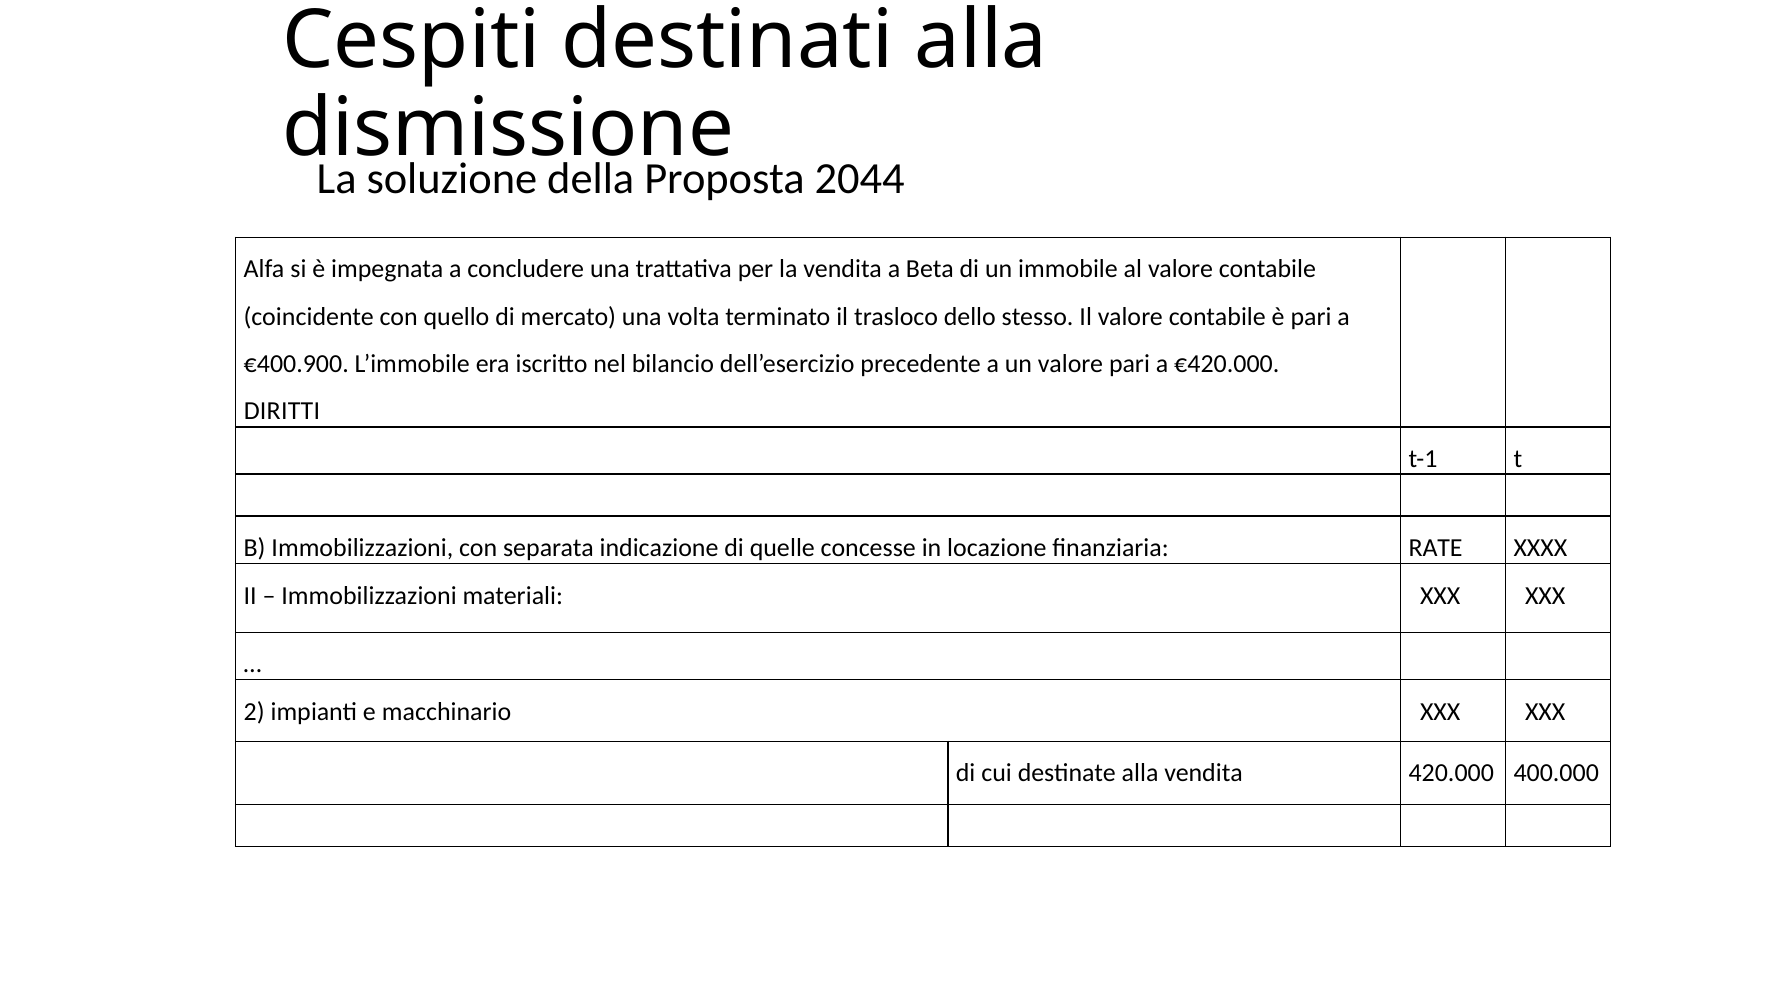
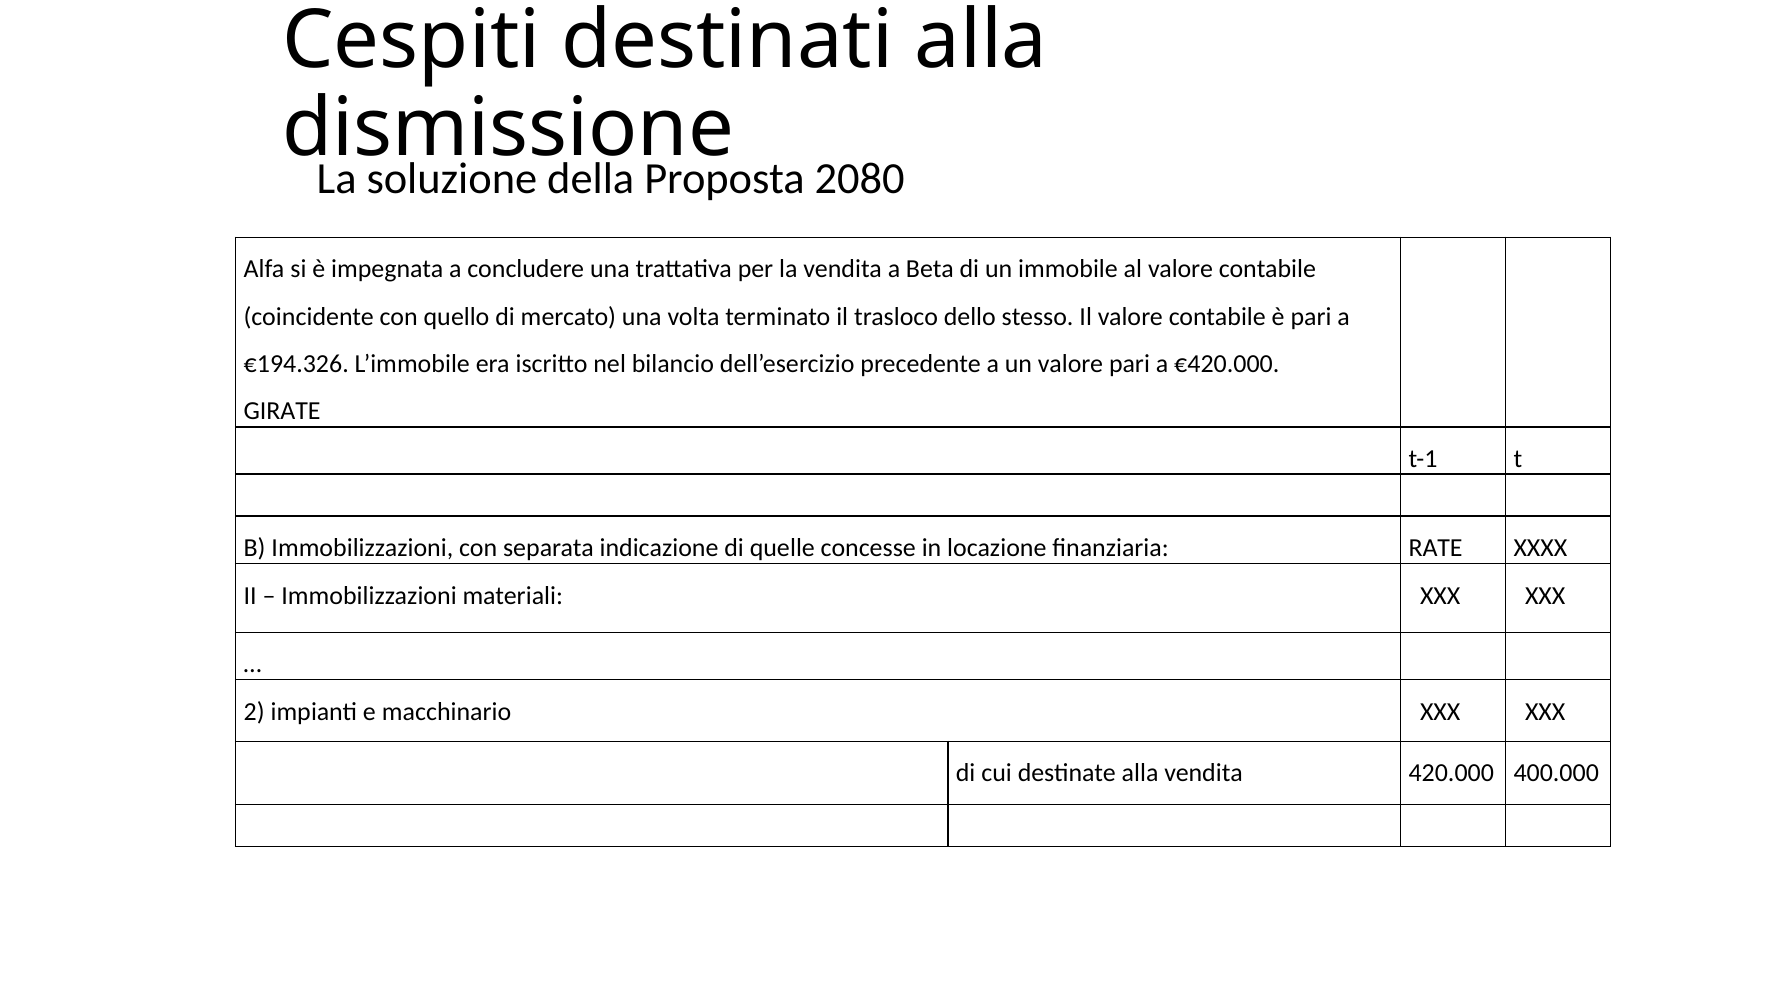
2044: 2044 -> 2080
€400.900: €400.900 -> €194.326
DIRITTI: DIRITTI -> GIRATE
